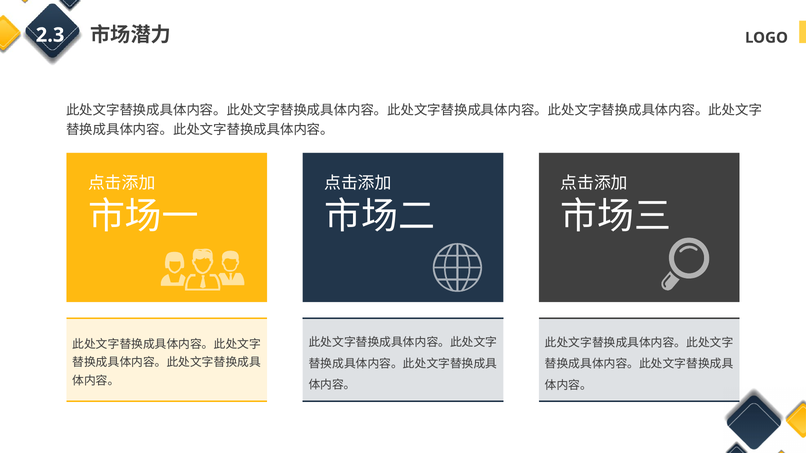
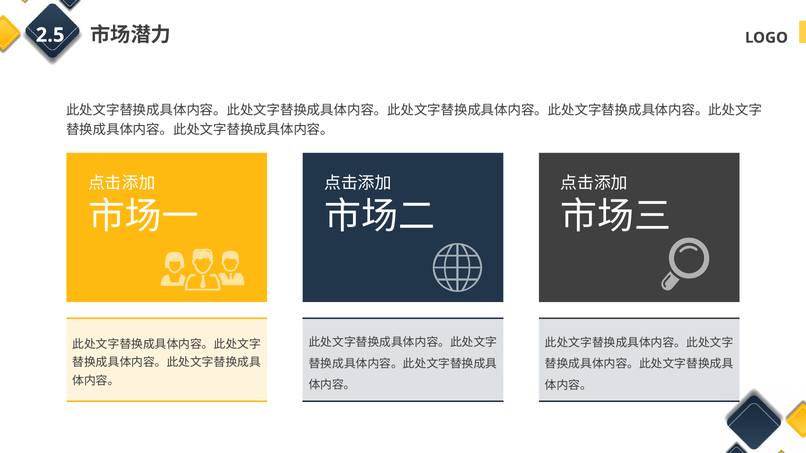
2.3: 2.3 -> 2.5
